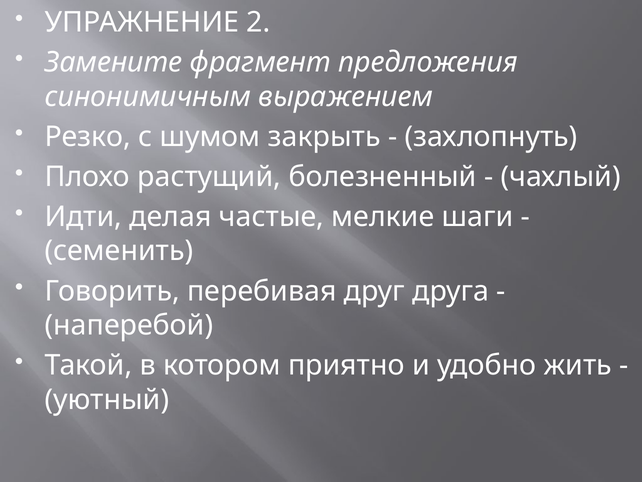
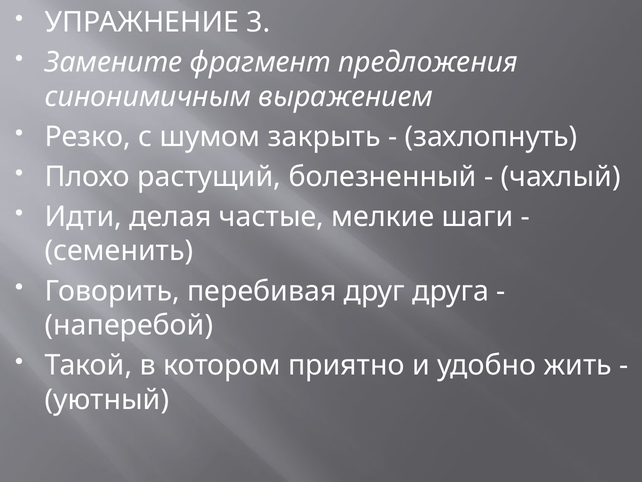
2: 2 -> 3
